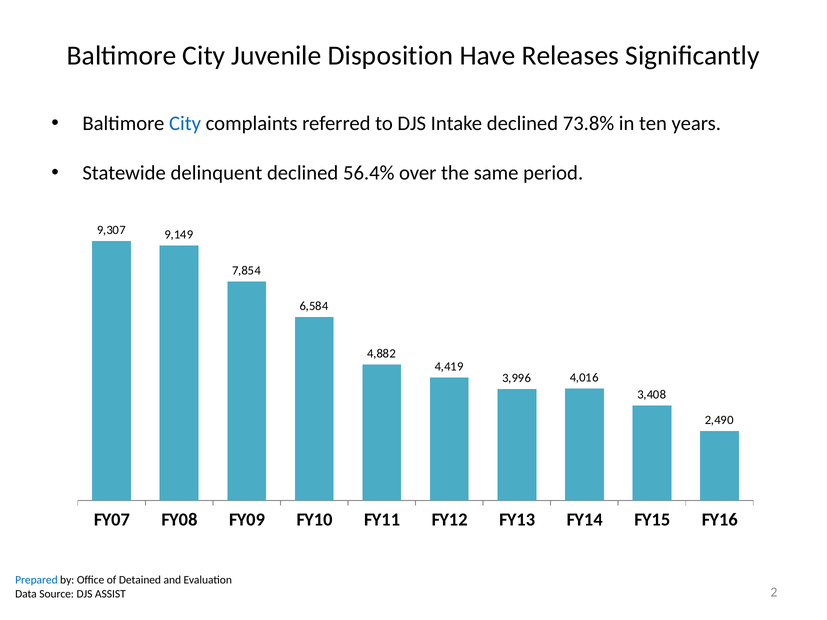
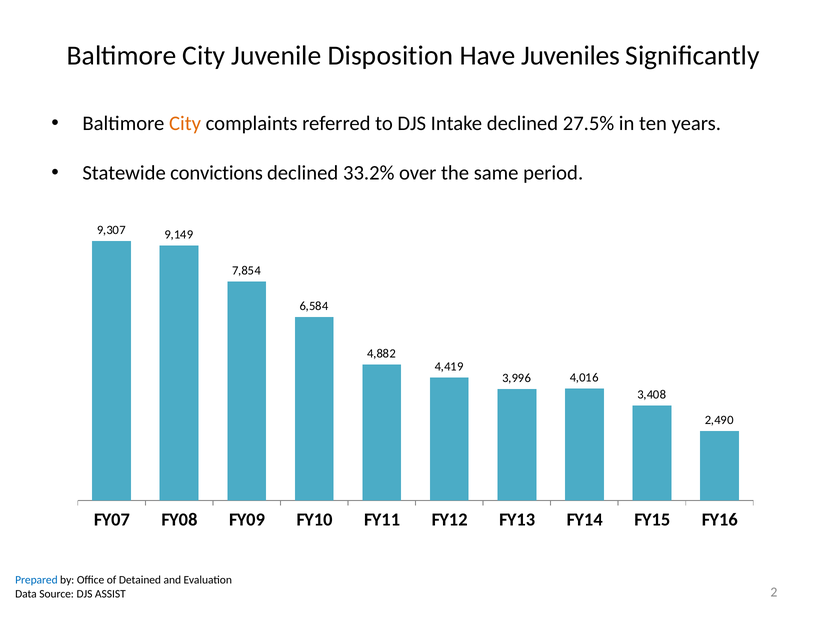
Releases: Releases -> Juveniles
City at (185, 123) colour: blue -> orange
73.8%: 73.8% -> 27.5%
delinquent: delinquent -> convictions
56.4%: 56.4% -> 33.2%
